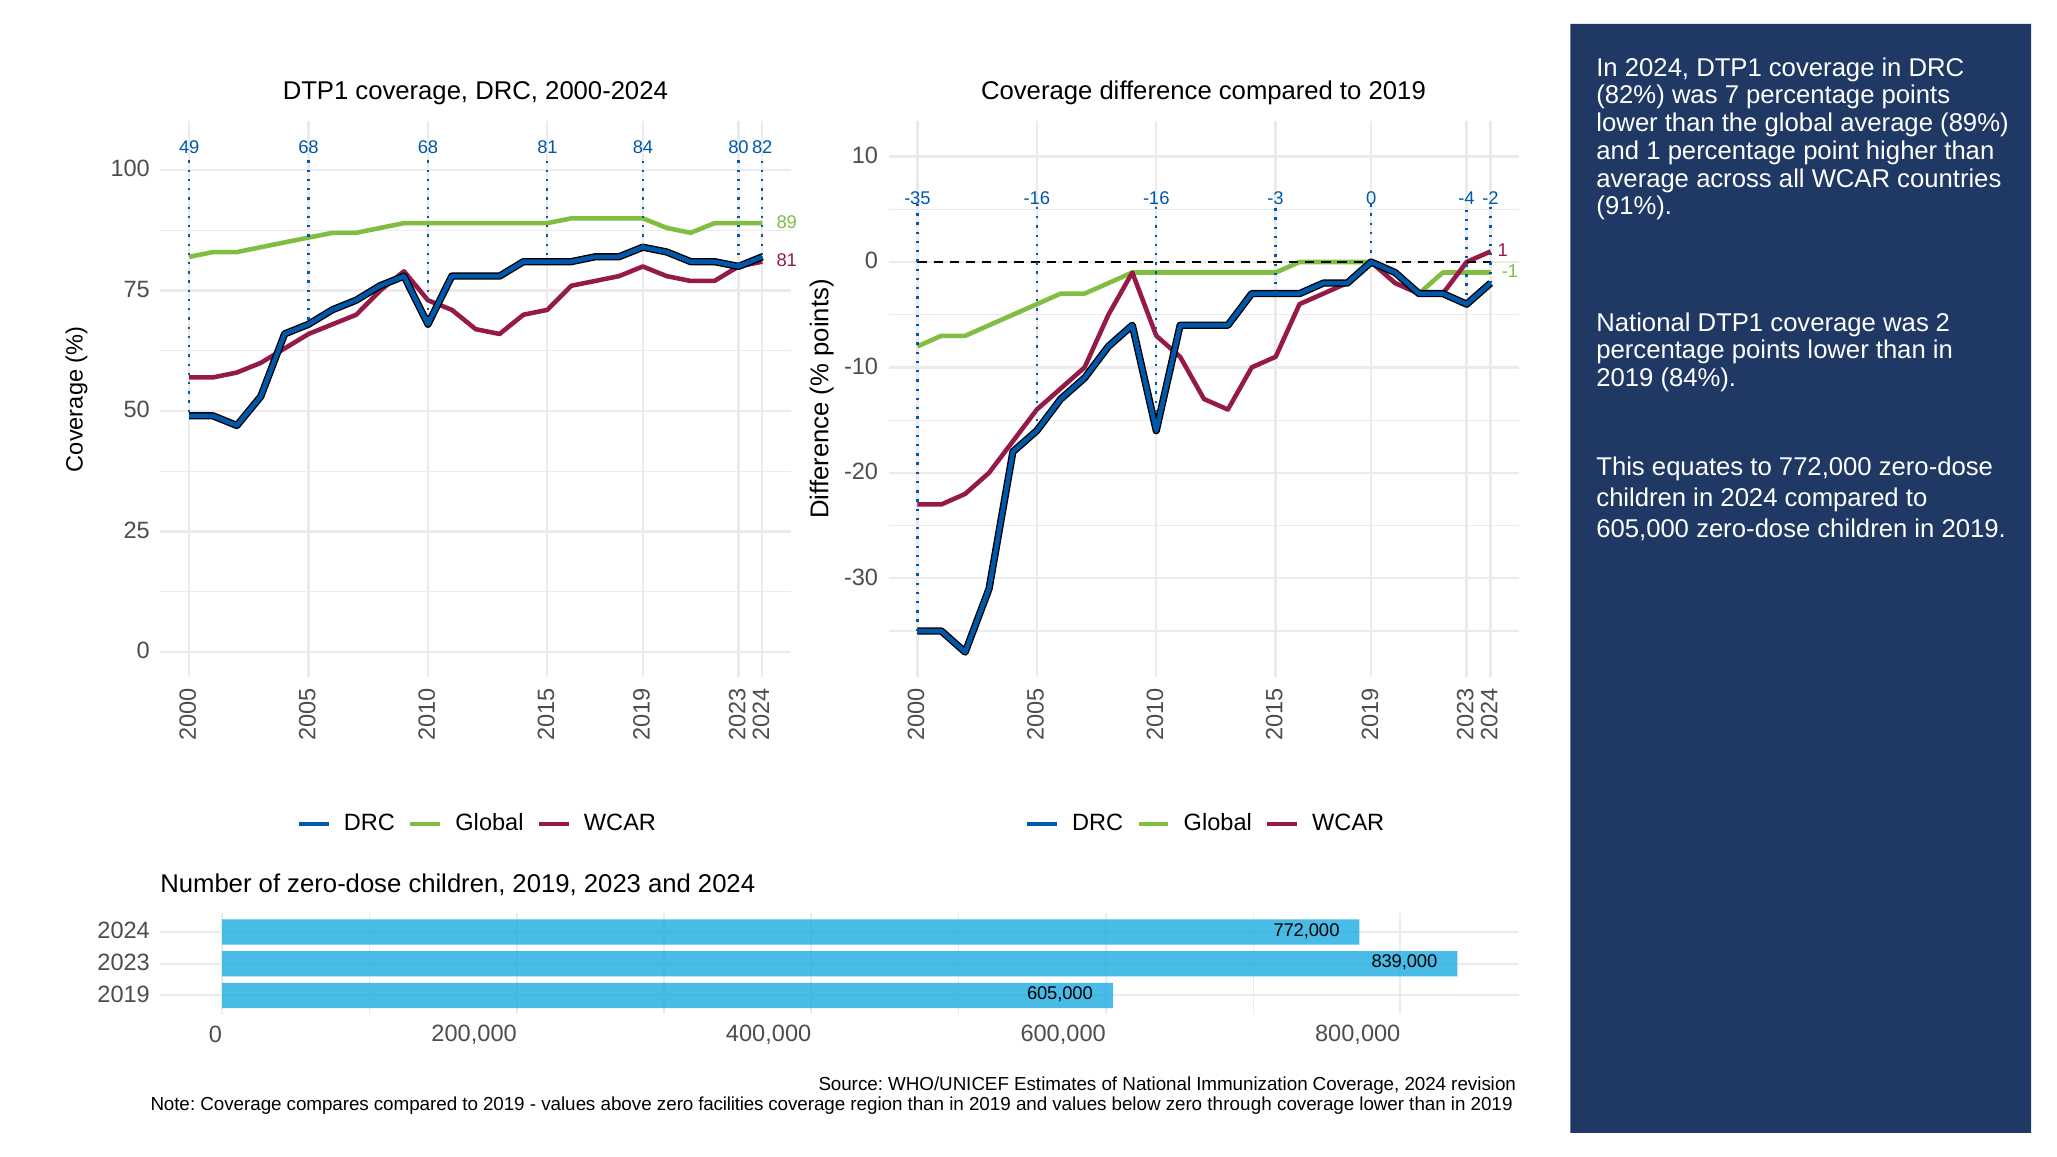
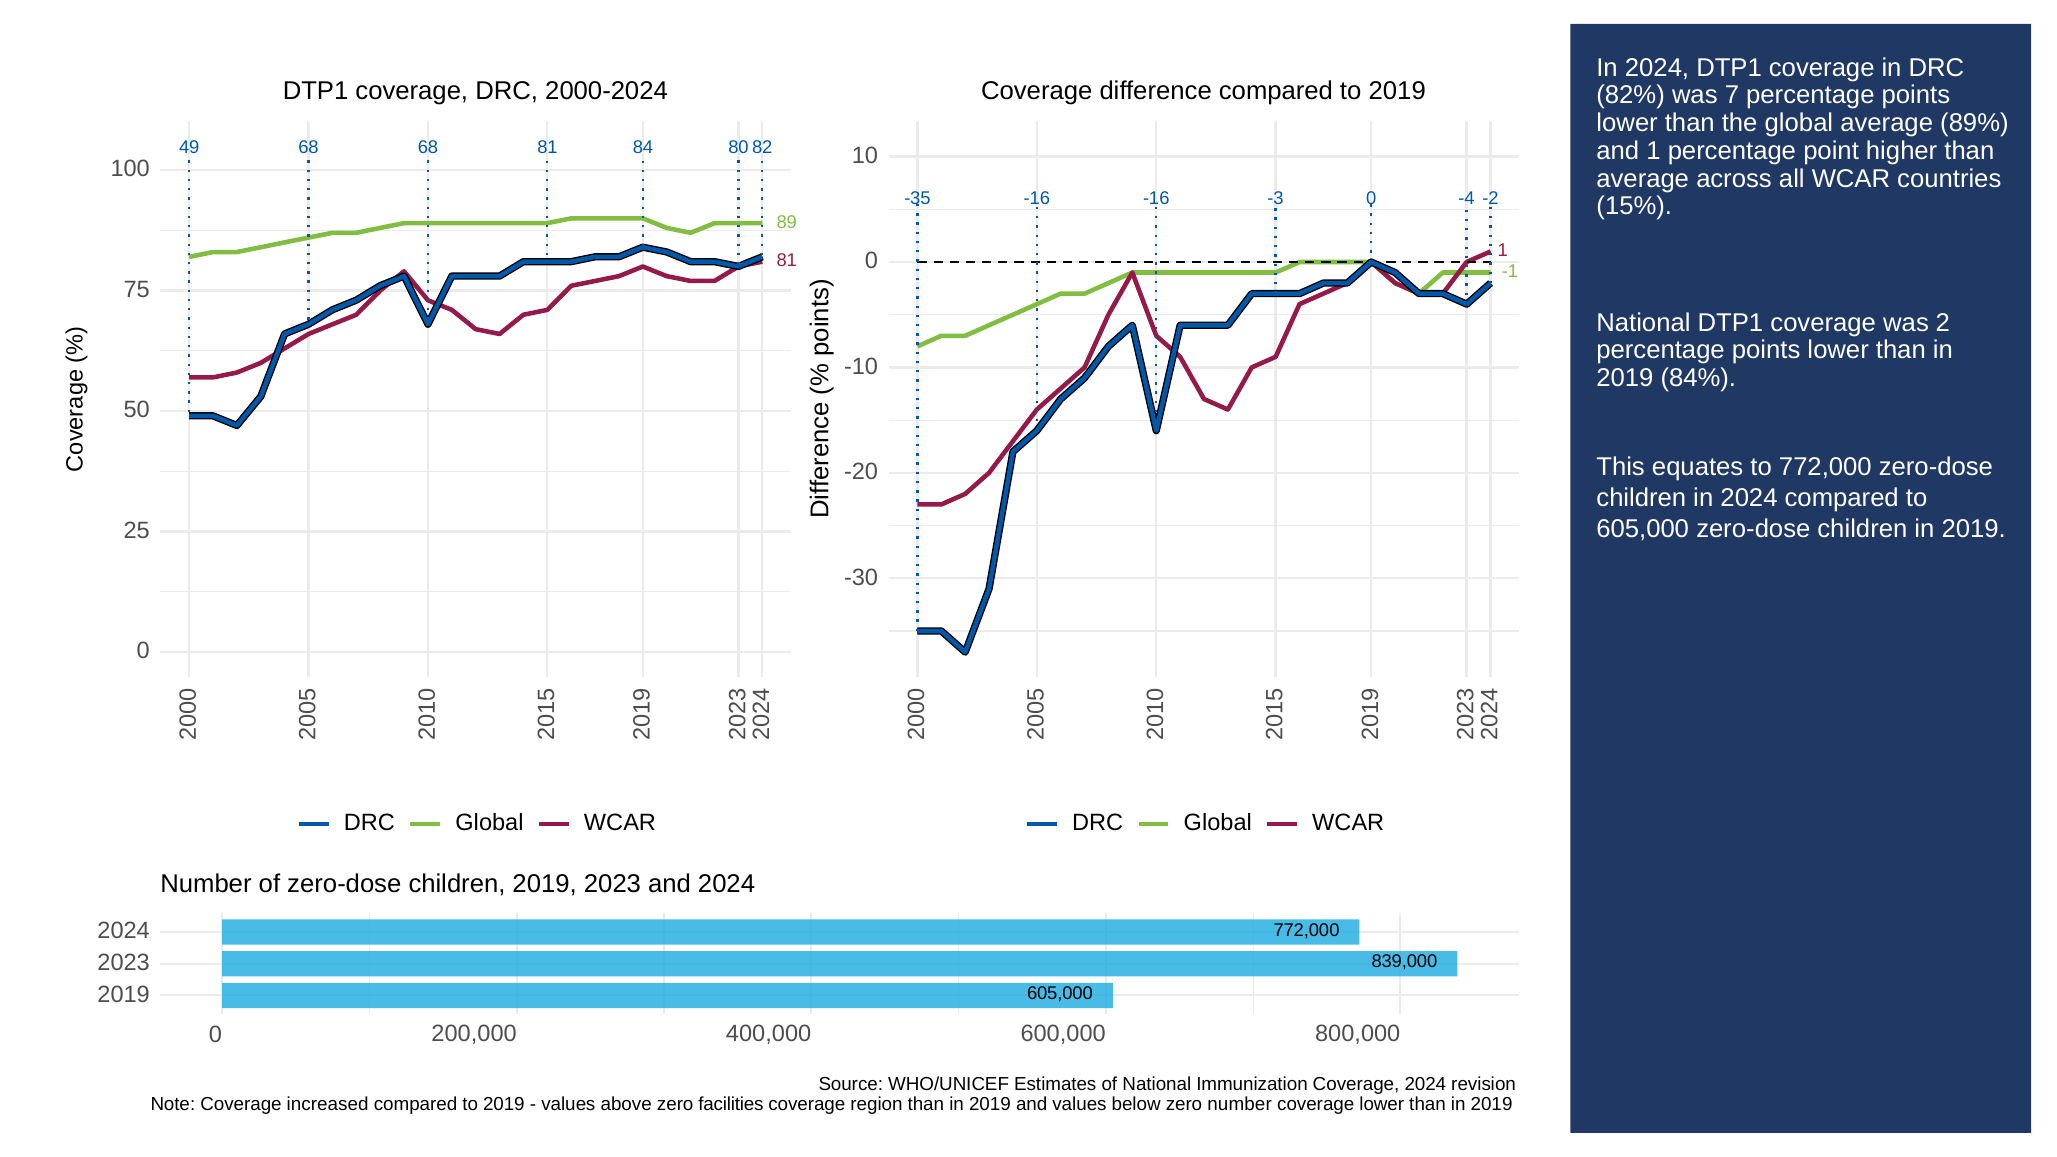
91%: 91% -> 15%
compares: compares -> increased
zero through: through -> number
